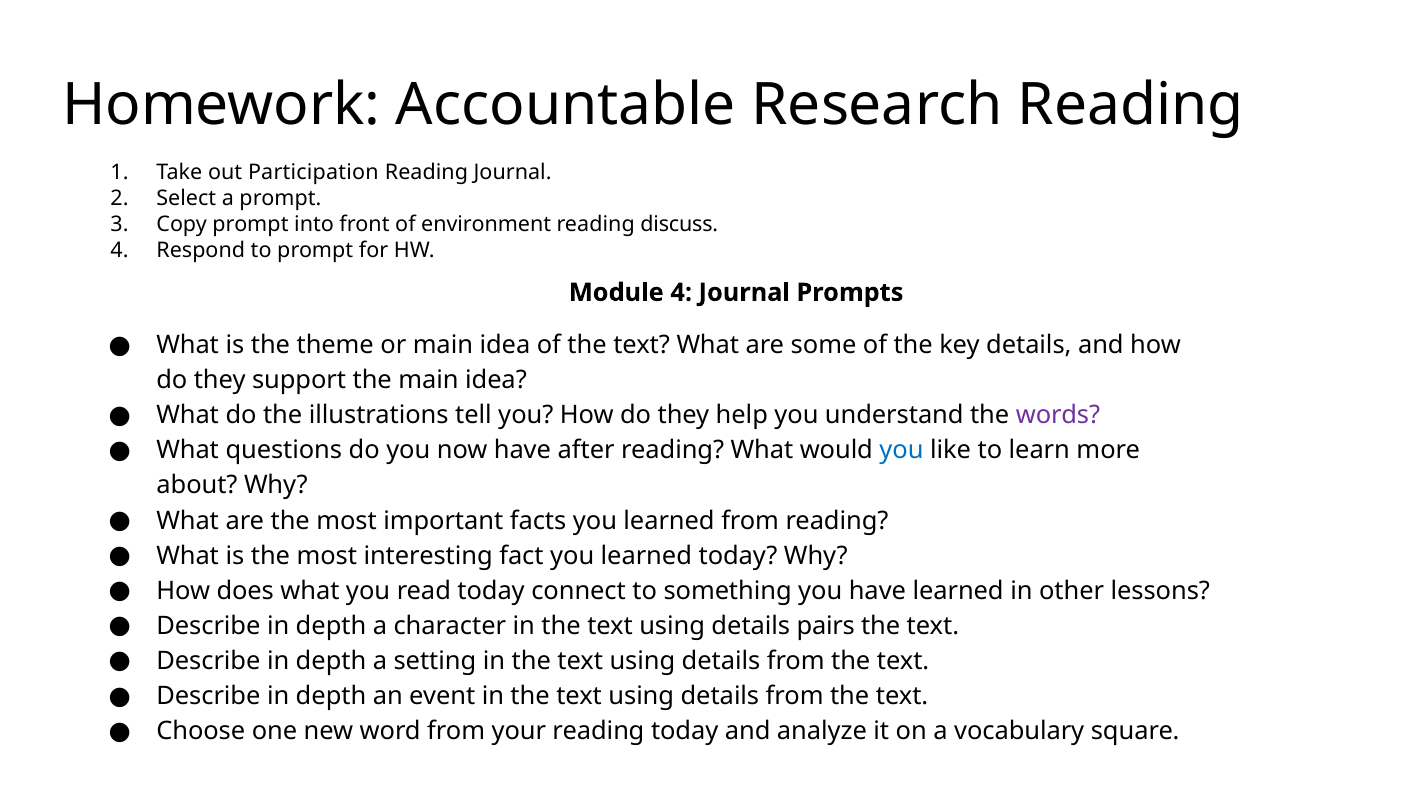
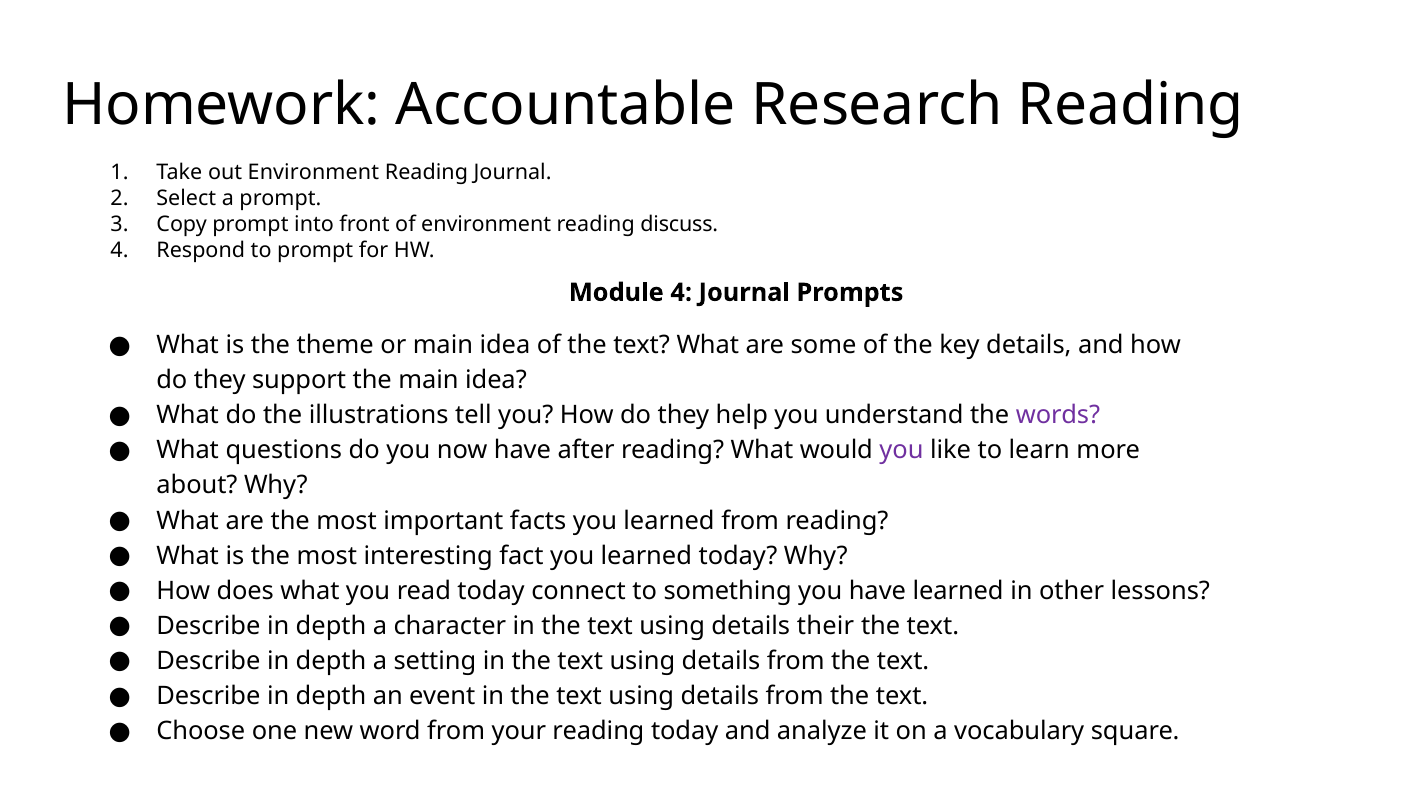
out Participation: Participation -> Environment
you at (901, 451) colour: blue -> purple
pairs: pairs -> their
